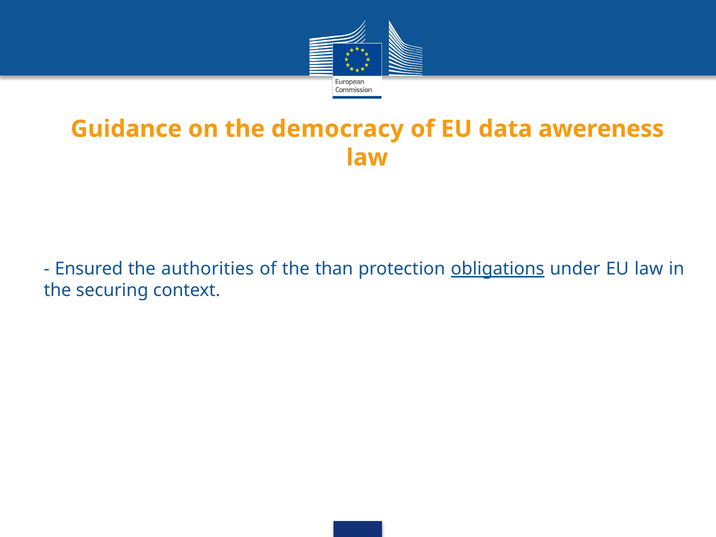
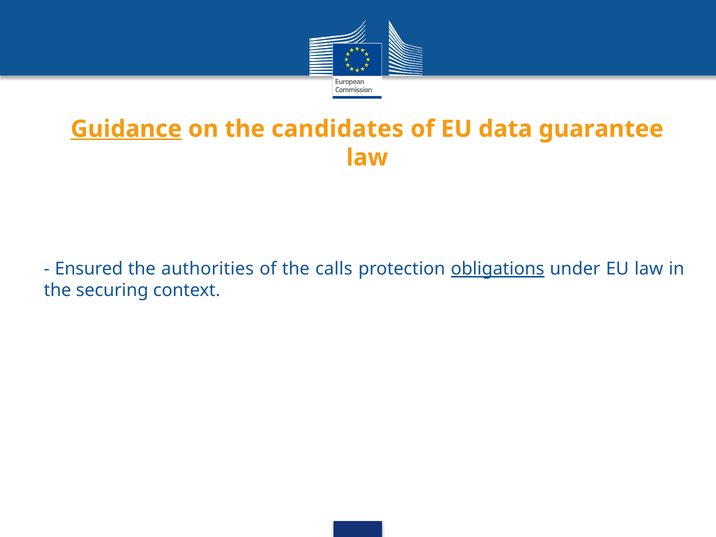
Guidance underline: none -> present
democracy: democracy -> candidates
awereness: awereness -> guarantee
than: than -> calls
